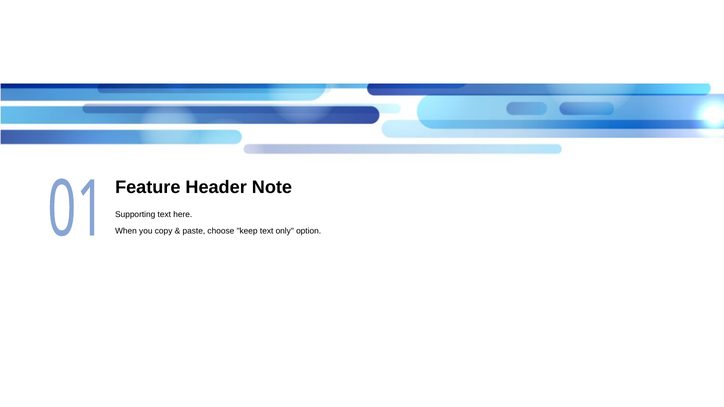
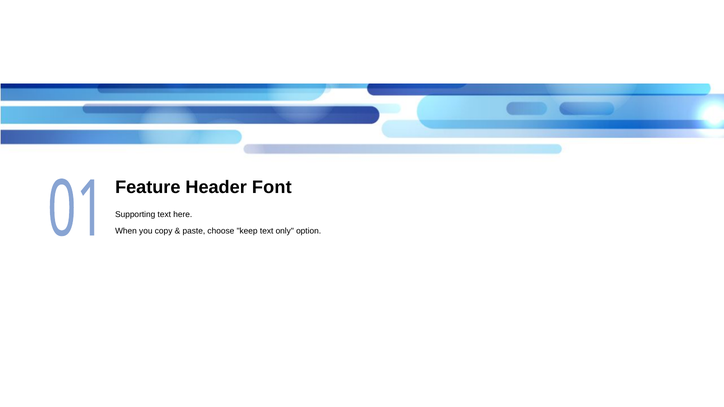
Note: Note -> Font
